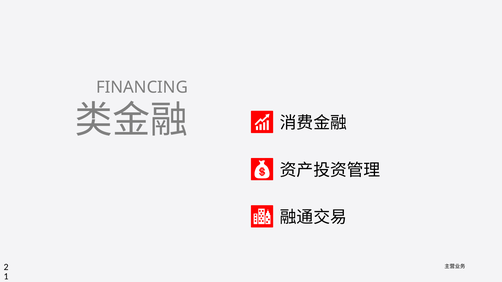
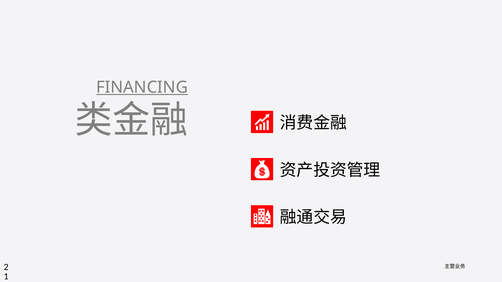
FINANCING underline: none -> present
